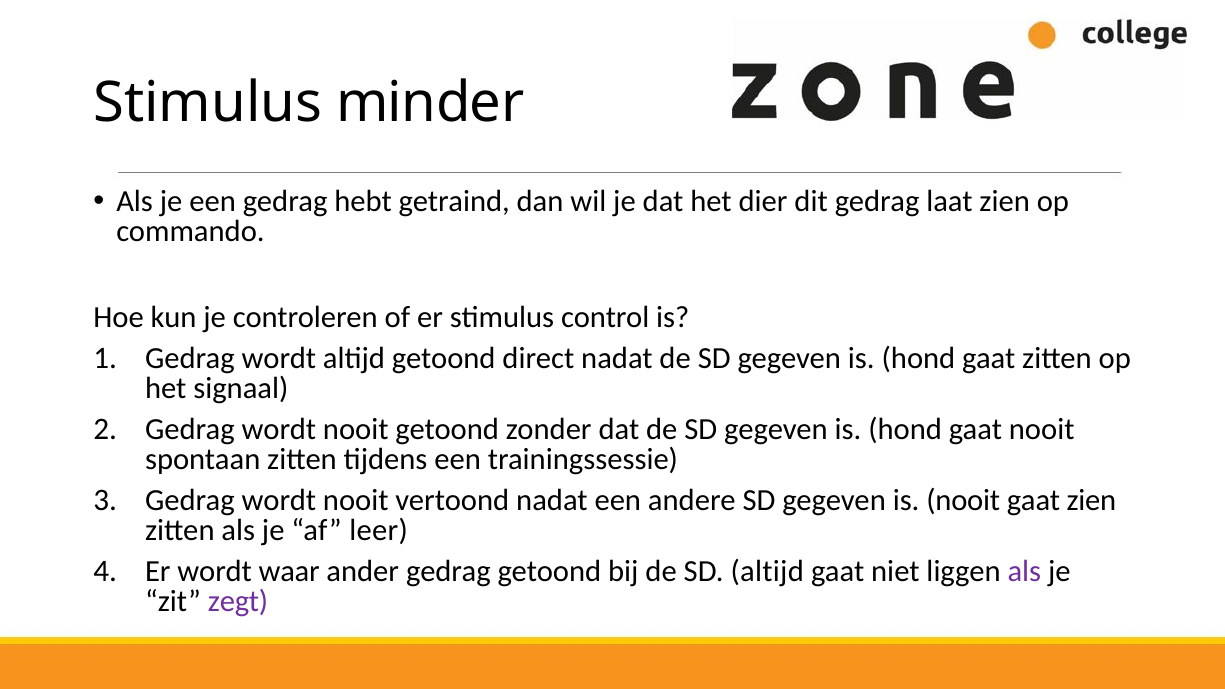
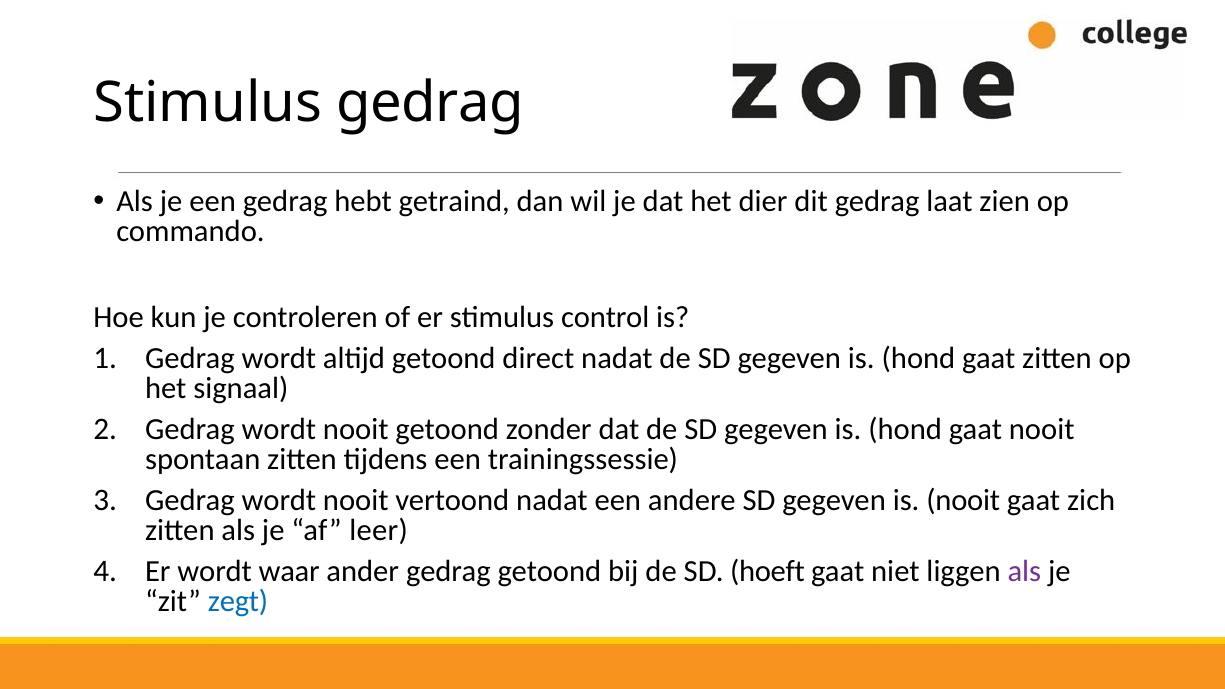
Stimulus minder: minder -> gedrag
gaat zien: zien -> zich
SD altijd: altijd -> hoeft
zegt colour: purple -> blue
